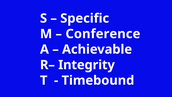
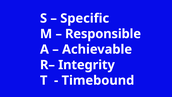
Conference: Conference -> Responsible
